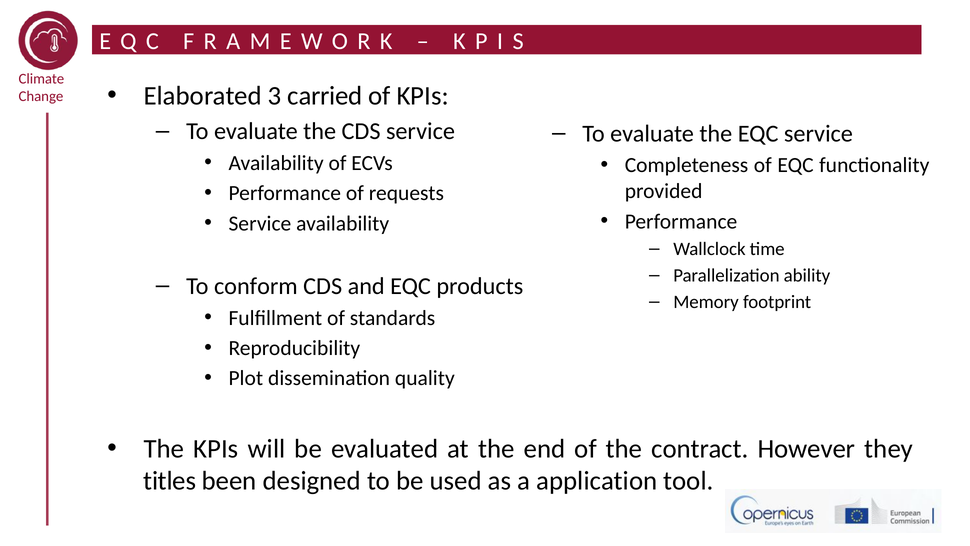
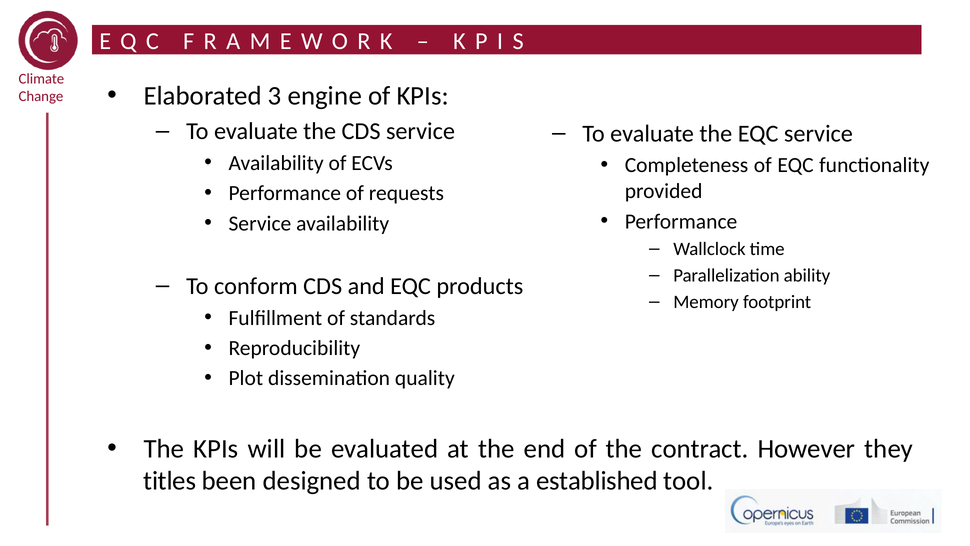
carried: carried -> engine
application: application -> established
